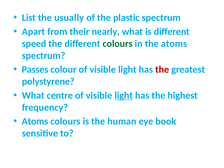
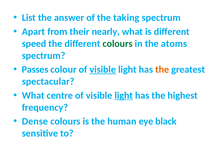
usually: usually -> answer
plastic: plastic -> taking
visible at (103, 70) underline: none -> present
the at (162, 70) colour: red -> orange
polystyrene: polystyrene -> spectacular
Atoms at (35, 121): Atoms -> Dense
book: book -> black
